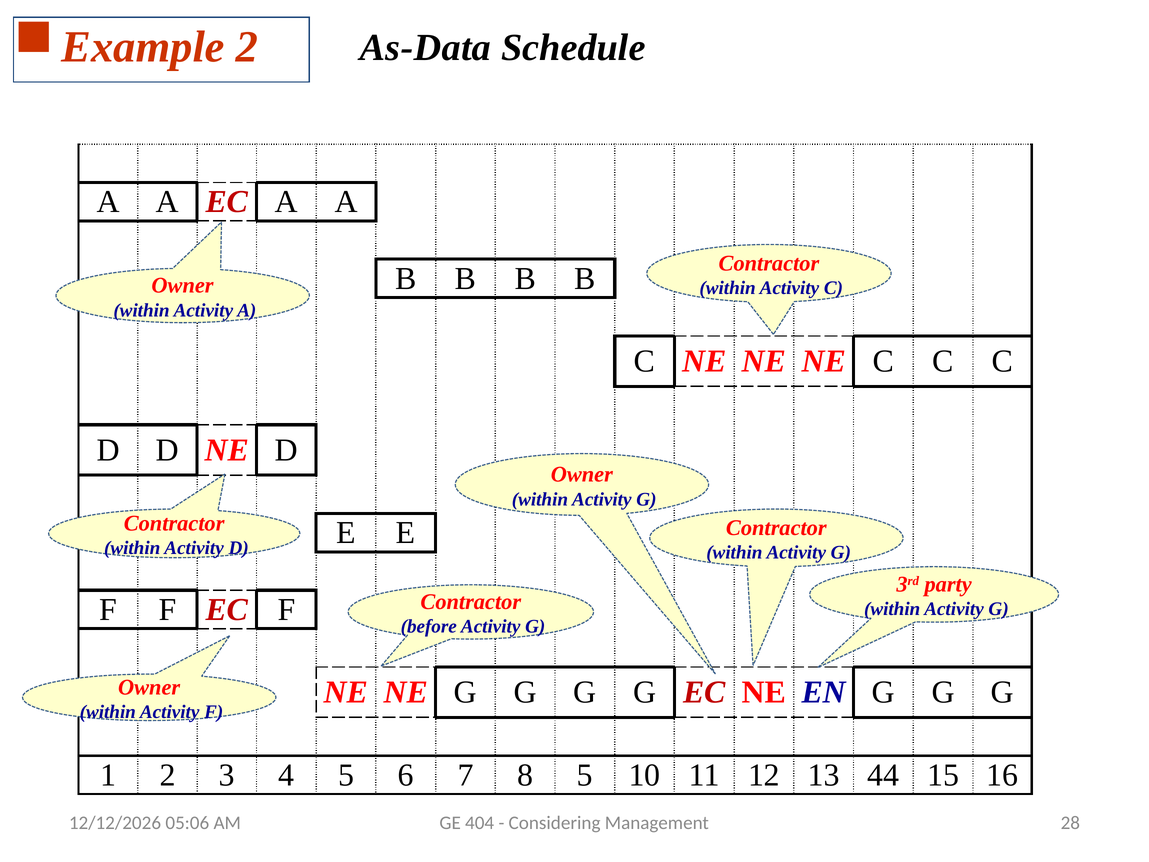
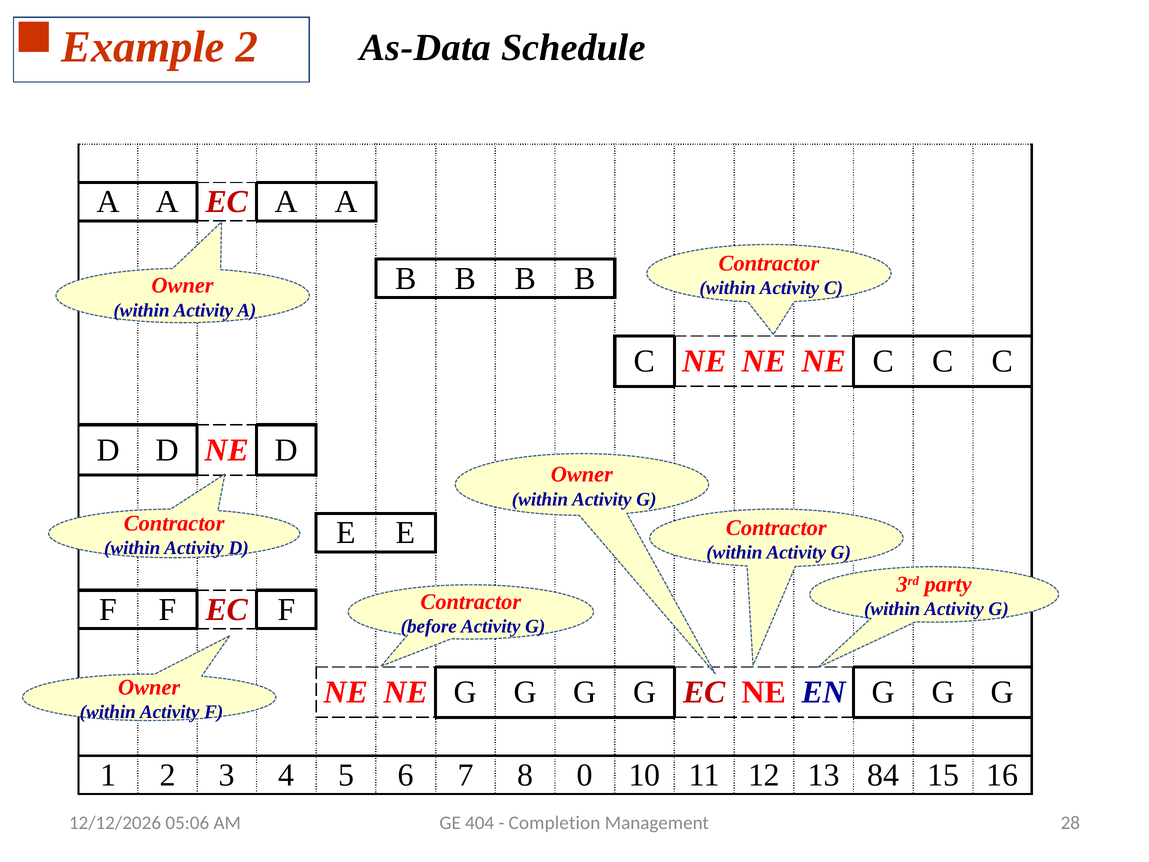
8 5: 5 -> 0
44: 44 -> 84
Considering: Considering -> Completion
